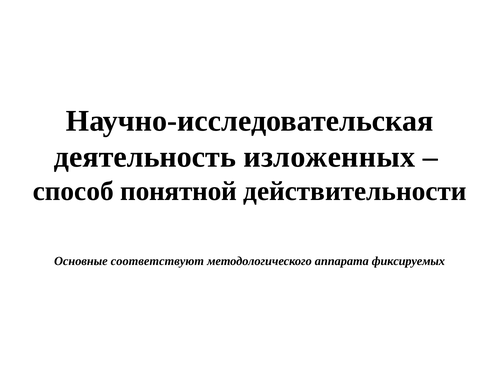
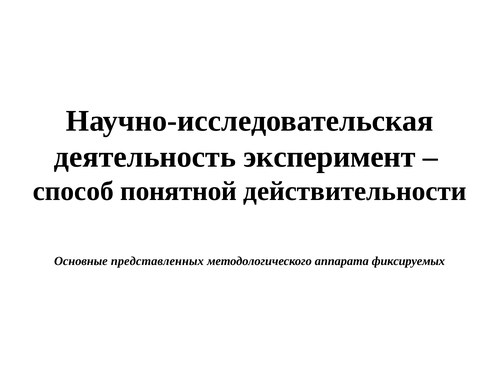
изложенных: изложенных -> эксперимент
соответствуют: соответствуют -> представленных
